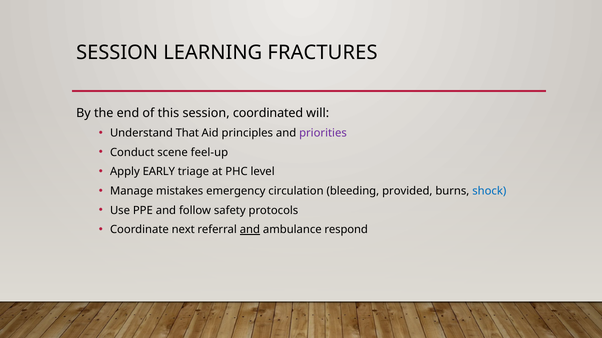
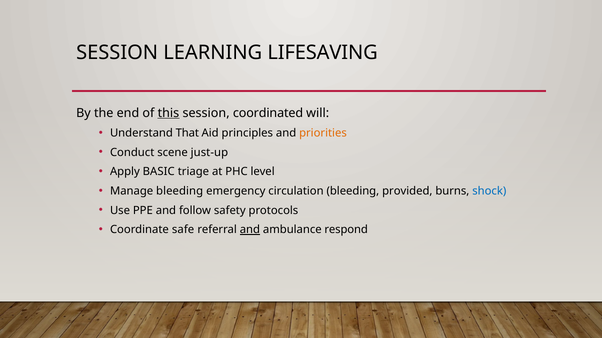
FRACTURES: FRACTURES -> LIFESAVING
this underline: none -> present
priorities colour: purple -> orange
feel-up: feel-up -> just-up
EARLY: EARLY -> BASIC
Manage mistakes: mistakes -> bleeding
next: next -> safe
